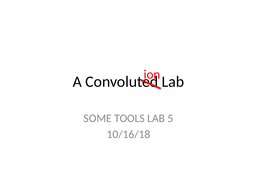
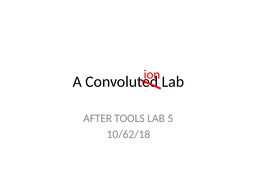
SOME: SOME -> AFTER
10/16/18: 10/16/18 -> 10/62/18
